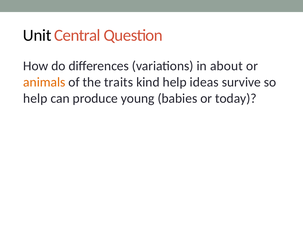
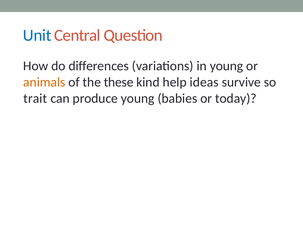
Unit colour: black -> blue
in about: about -> young
traits: traits -> these
help at (35, 98): help -> trait
